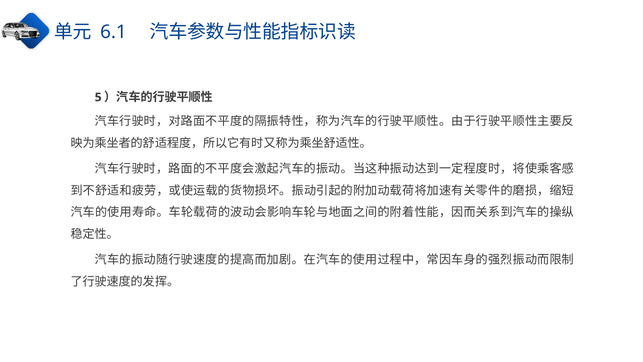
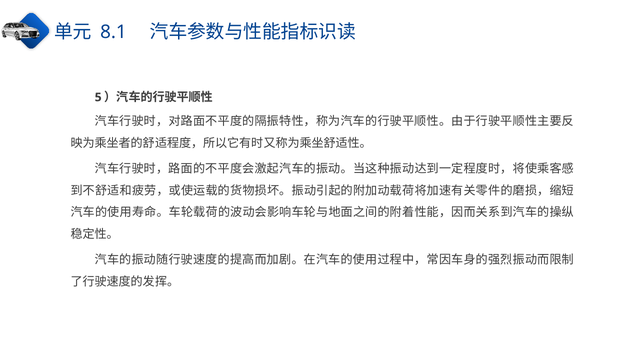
6.1: 6.1 -> 8.1
